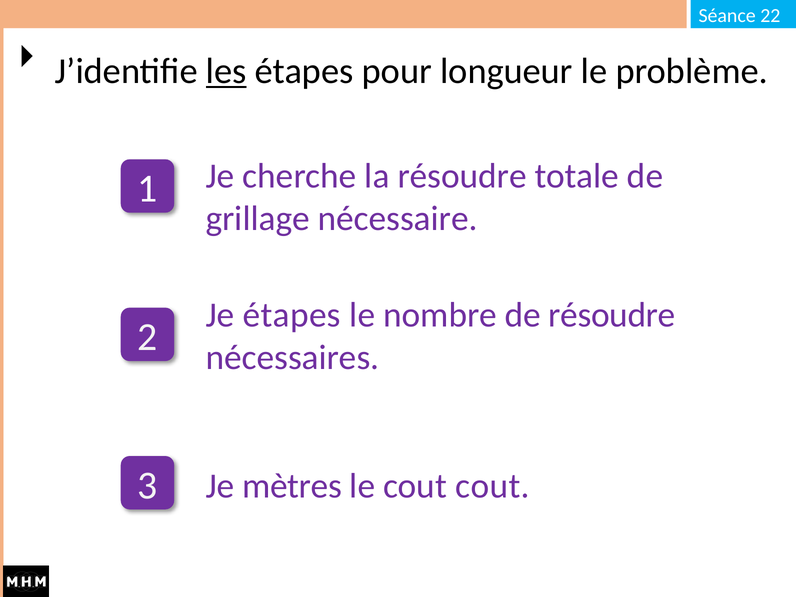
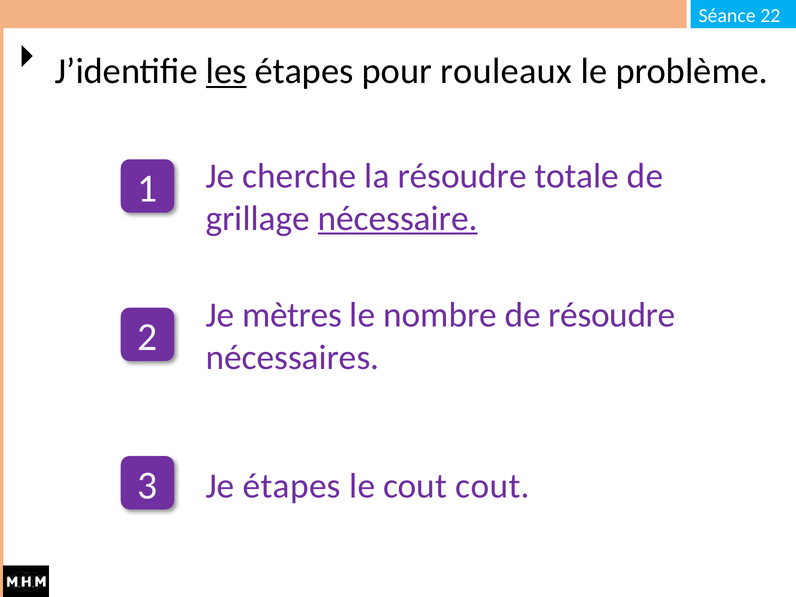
longueur: longueur -> rouleaux
nécessaire underline: none -> present
Je étapes: étapes -> mètres
Je mètres: mètres -> étapes
